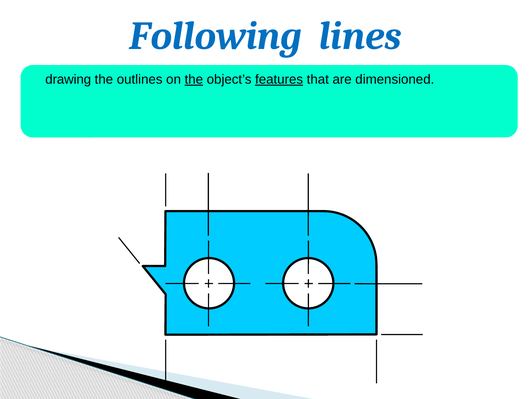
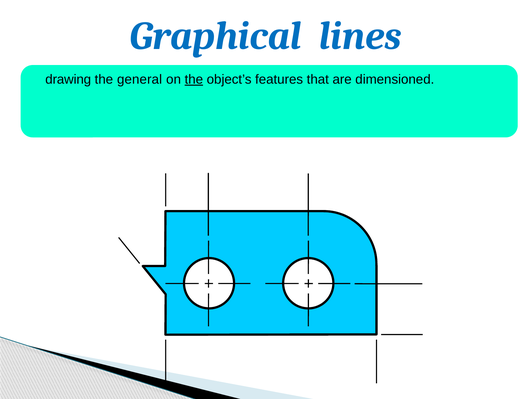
Following: Following -> Graphical
outlines: outlines -> general
features underline: present -> none
